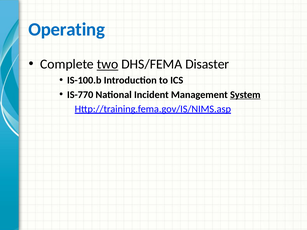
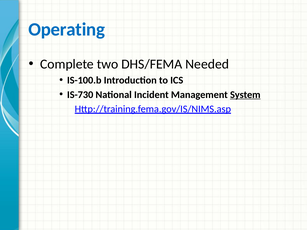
two underline: present -> none
Disaster: Disaster -> Needed
IS-770: IS-770 -> IS-730
